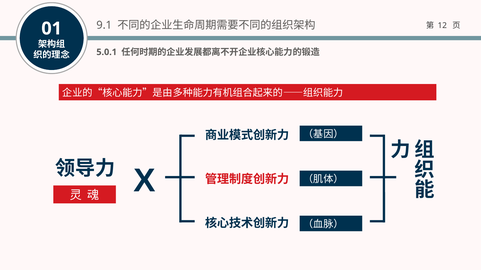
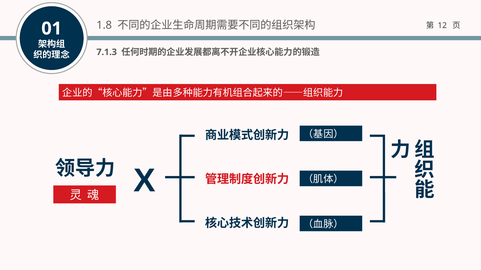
9.1: 9.1 -> 1.8
5.0.1: 5.0.1 -> 7.1.3
